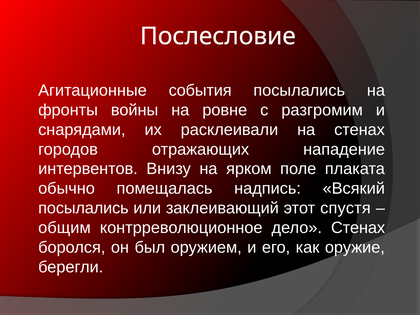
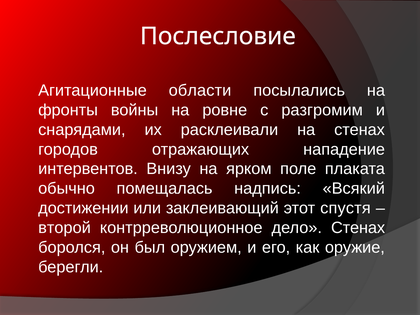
события: события -> области
посылались at (83, 208): посылались -> достижении
общим: общим -> второй
